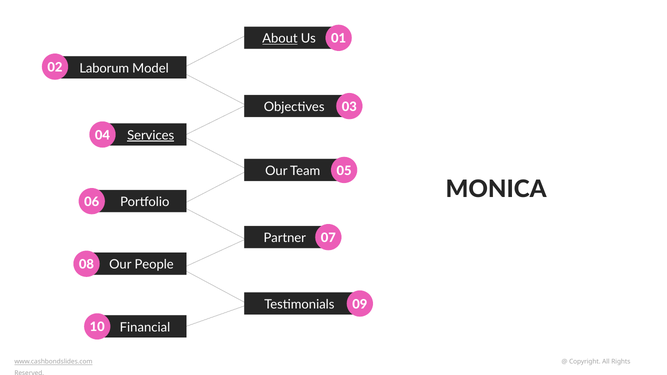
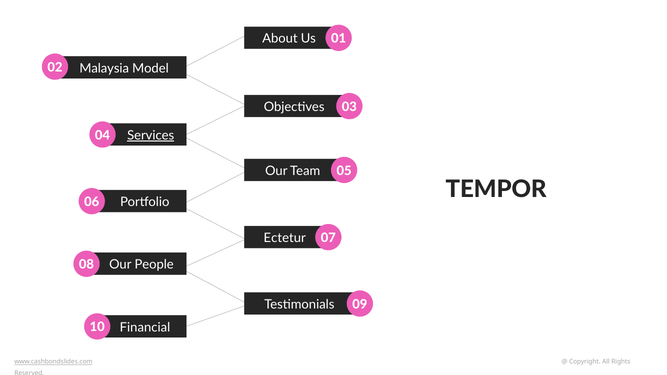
About underline: present -> none
Laborum: Laborum -> Malaysia
MONICA: MONICA -> TEMPOR
Partner: Partner -> Ectetur
